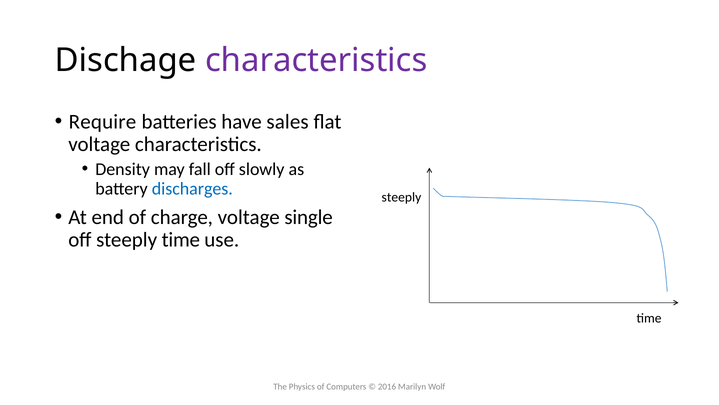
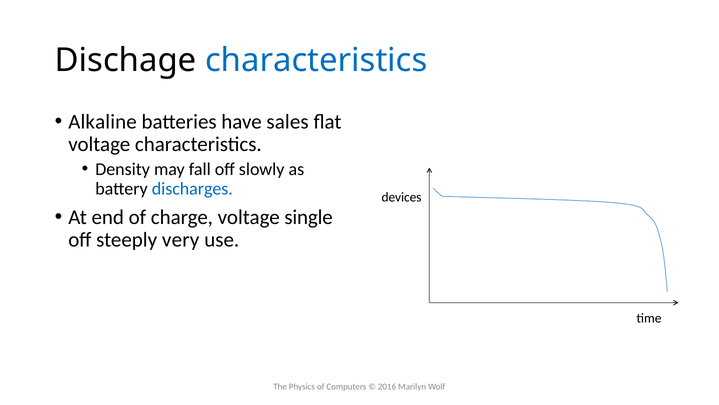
characteristics at (316, 60) colour: purple -> blue
Require: Require -> Alkaline
steeply at (401, 197): steeply -> devices
off steeply time: time -> very
